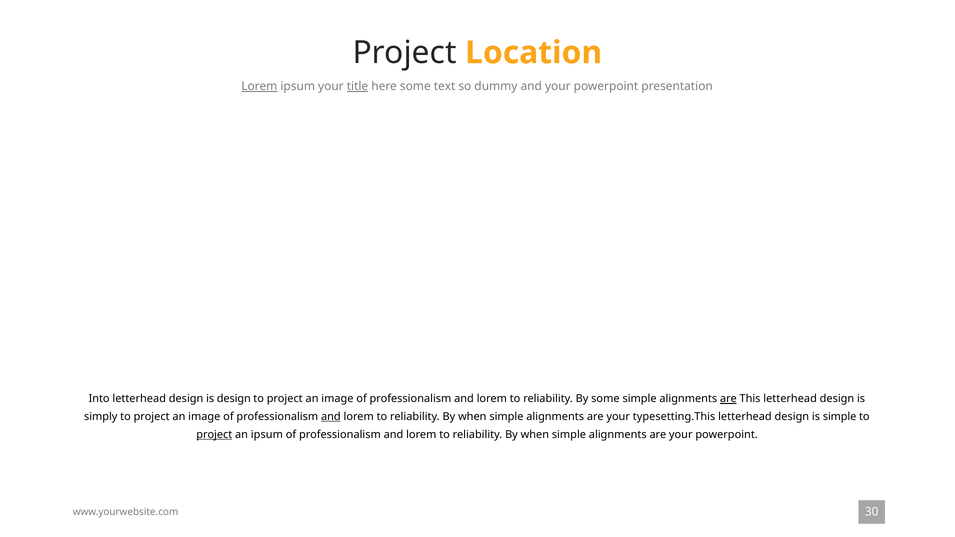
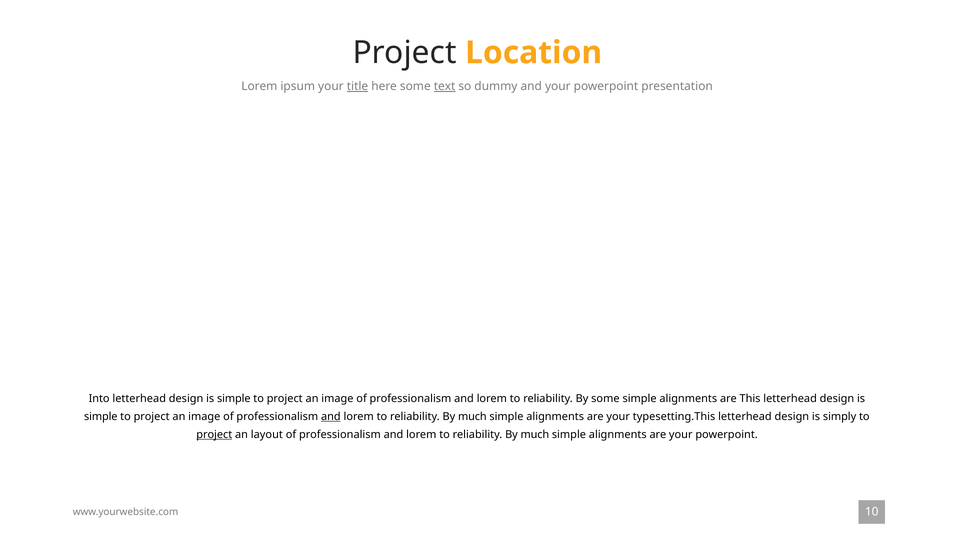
Lorem at (259, 86) underline: present -> none
text underline: none -> present
design at (234, 399): design -> simple
are at (728, 399) underline: present -> none
simply at (101, 417): simply -> simple
when at (472, 417): when -> much
is simple: simple -> simply
an ipsum: ipsum -> layout
when at (535, 435): when -> much
30: 30 -> 10
